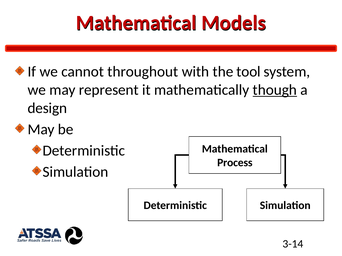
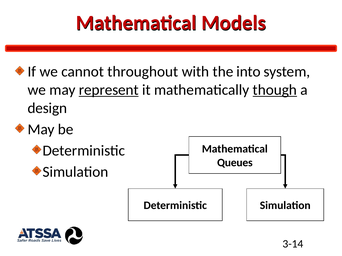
tool: tool -> into
represent underline: none -> present
Process: Process -> Queues
